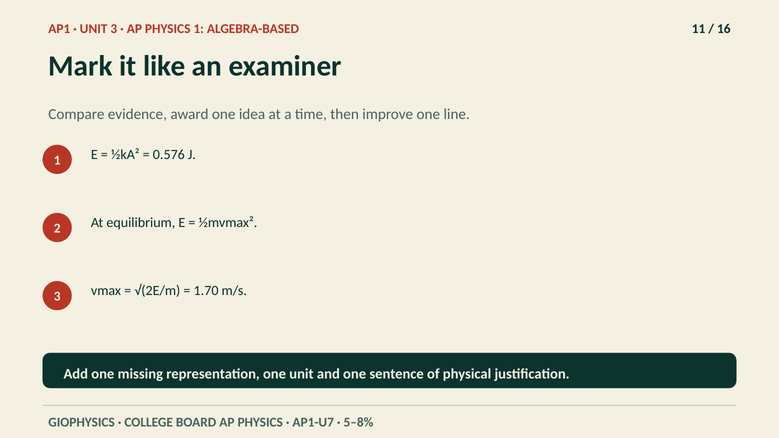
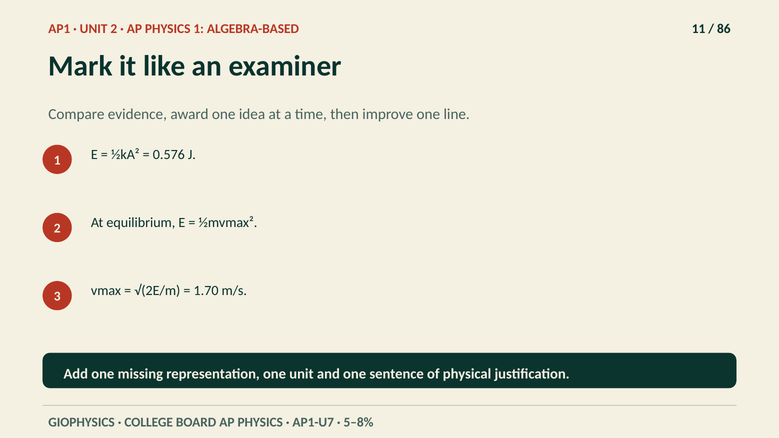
UNIT 3: 3 -> 2
16: 16 -> 86
